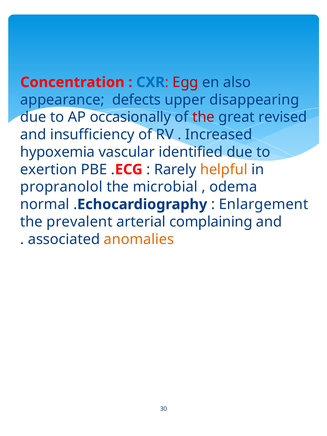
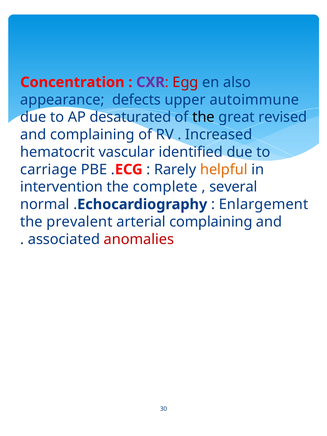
CXR colour: blue -> purple
disappearing: disappearing -> autoimmune
occasionally: occasionally -> desaturated
the at (203, 117) colour: red -> black
and insufficiency: insufficiency -> complaining
hypoxemia: hypoxemia -> hematocrit
exertion: exertion -> carriage
propranolol: propranolol -> intervention
microbial: microbial -> complete
odema: odema -> several
anomalies colour: orange -> red
